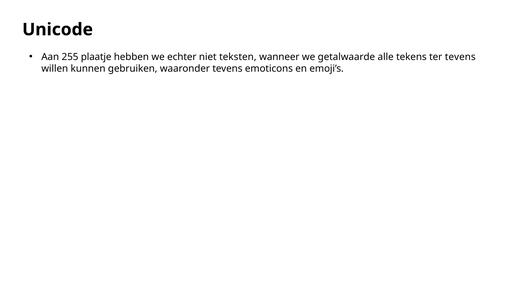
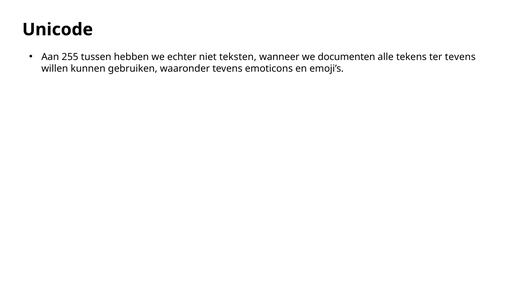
plaatje: plaatje -> tussen
getalwaarde: getalwaarde -> documenten
